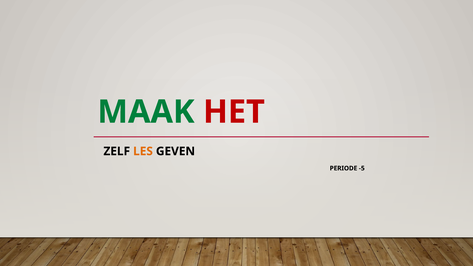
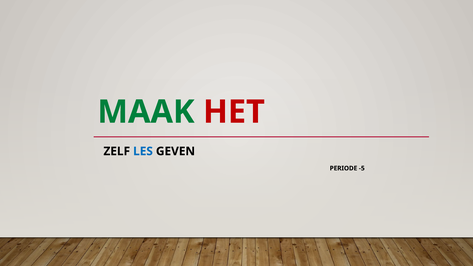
LES colour: orange -> blue
